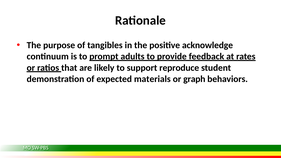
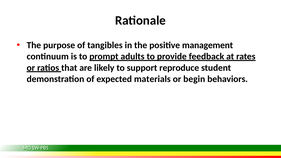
acknowledge: acknowledge -> management
graph: graph -> begin
